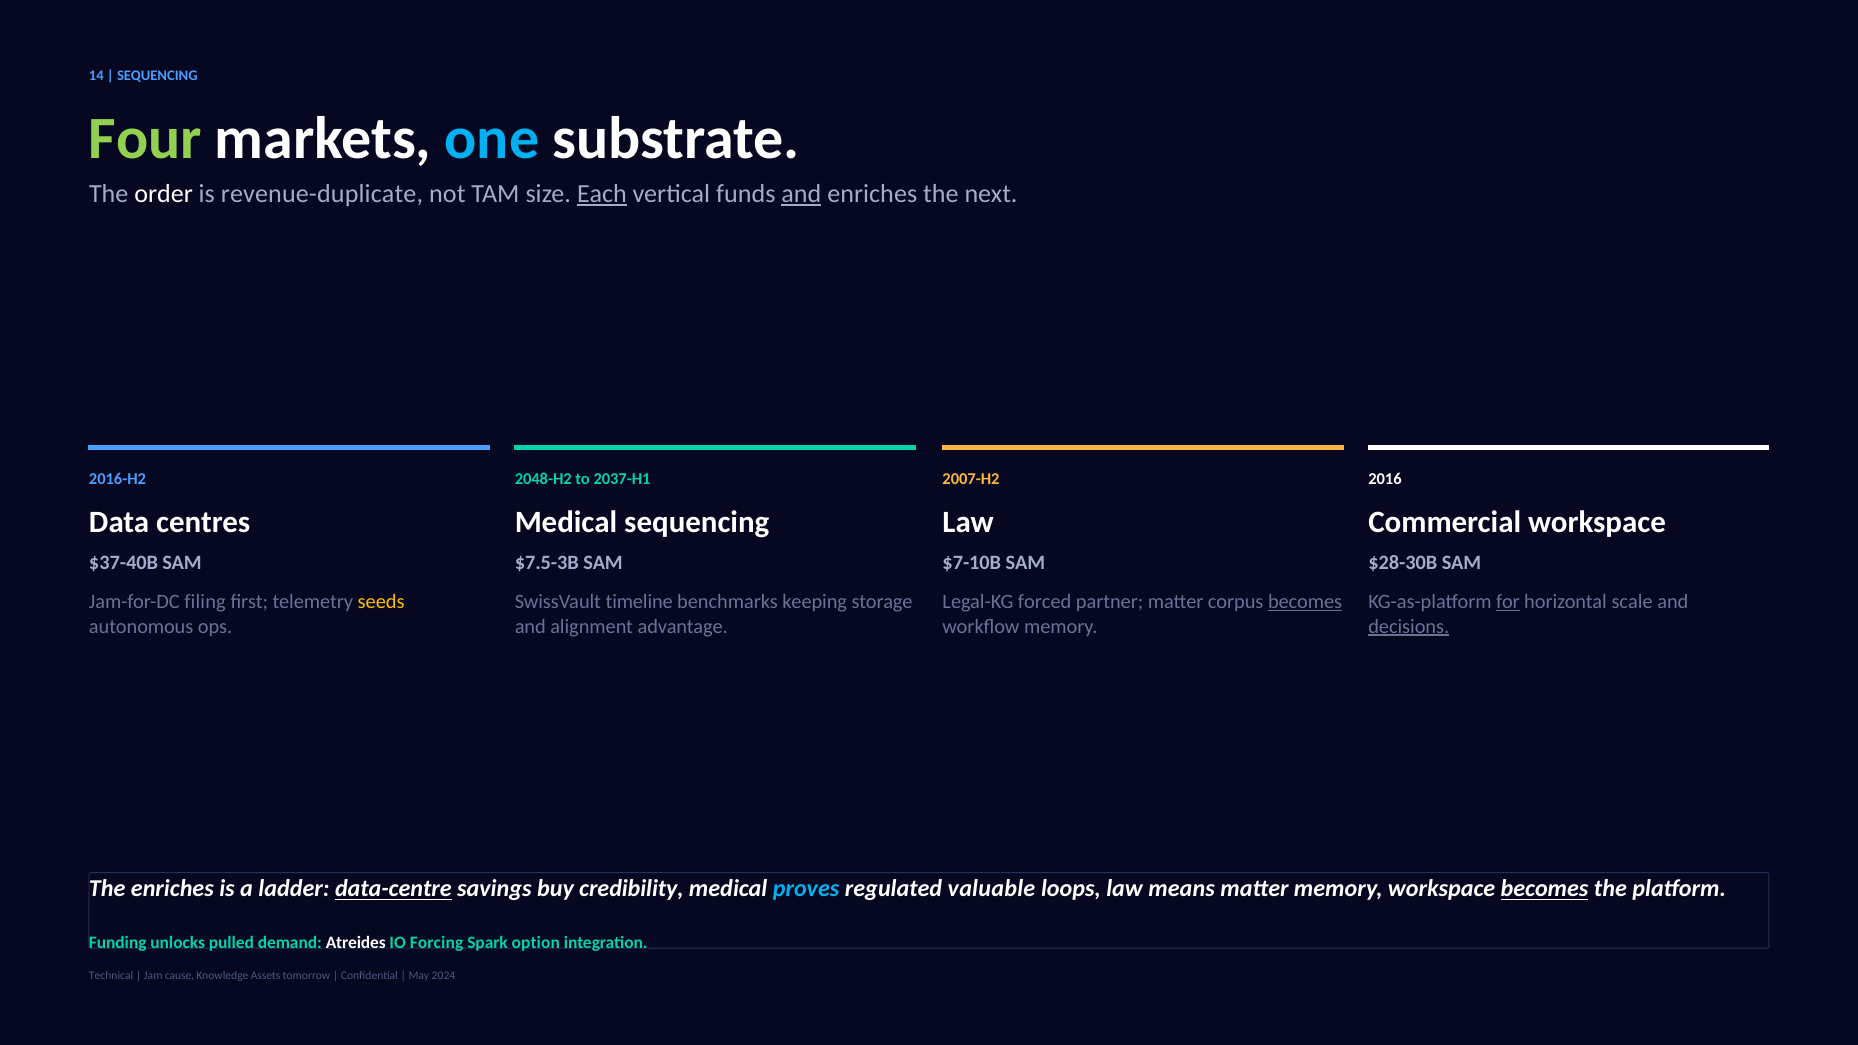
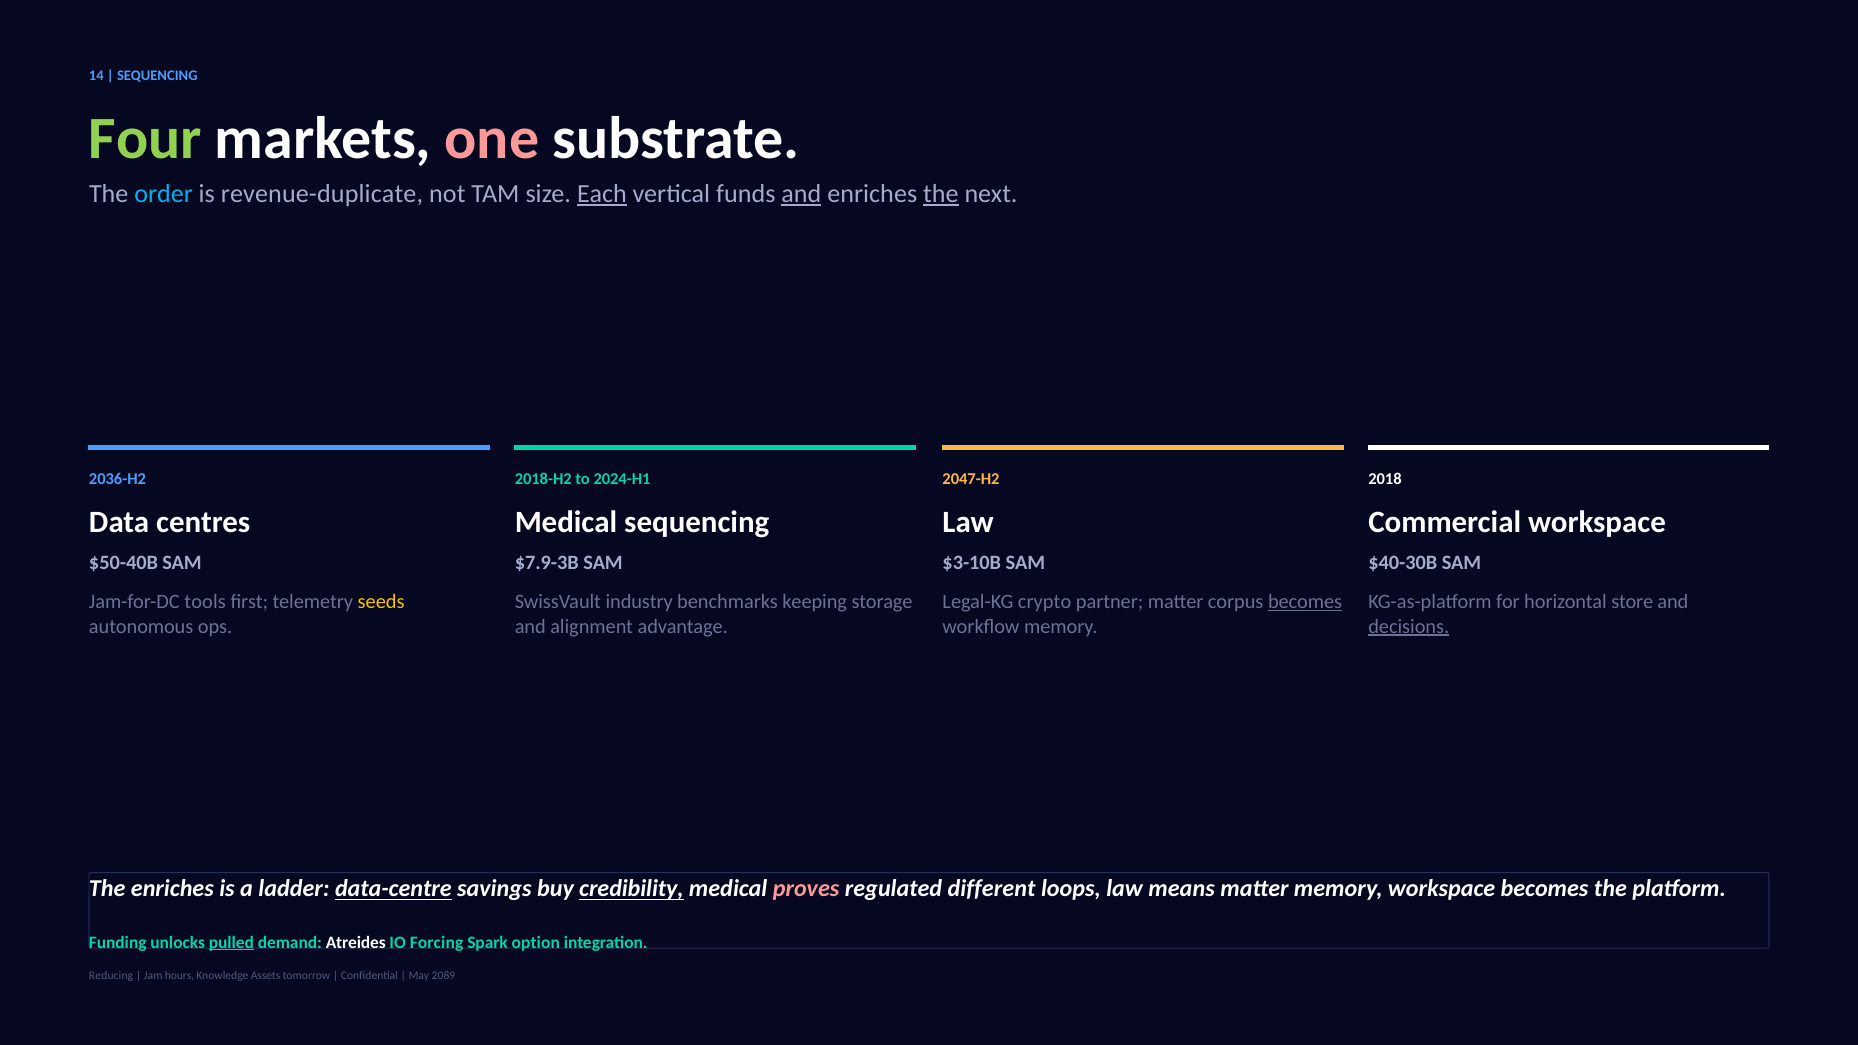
one colour: light blue -> pink
order colour: white -> light blue
the at (941, 194) underline: none -> present
2016-H2: 2016-H2 -> 2036-H2
2048-H2: 2048-H2 -> 2018-H2
2037-H1: 2037-H1 -> 2024-H1
2007-H2: 2007-H2 -> 2047-H2
2016: 2016 -> 2018
$37-40B: $37-40B -> $50-40B
$7.5-3B: $7.5-3B -> $7.9-3B
$7-10B: $7-10B -> $3-10B
$28-30B: $28-30B -> $40-30B
filing: filing -> tools
timeline: timeline -> industry
forced: forced -> crypto
for underline: present -> none
scale: scale -> store
credibility underline: none -> present
proves colour: light blue -> pink
valuable: valuable -> different
becomes at (1545, 889) underline: present -> none
pulled underline: none -> present
Technical: Technical -> Reducing
cause: cause -> hours
2024: 2024 -> 2089
